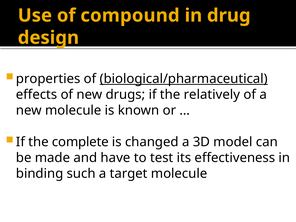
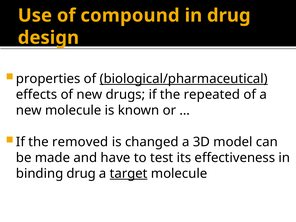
relatively: relatively -> repeated
complete: complete -> removed
binding such: such -> drug
target underline: none -> present
